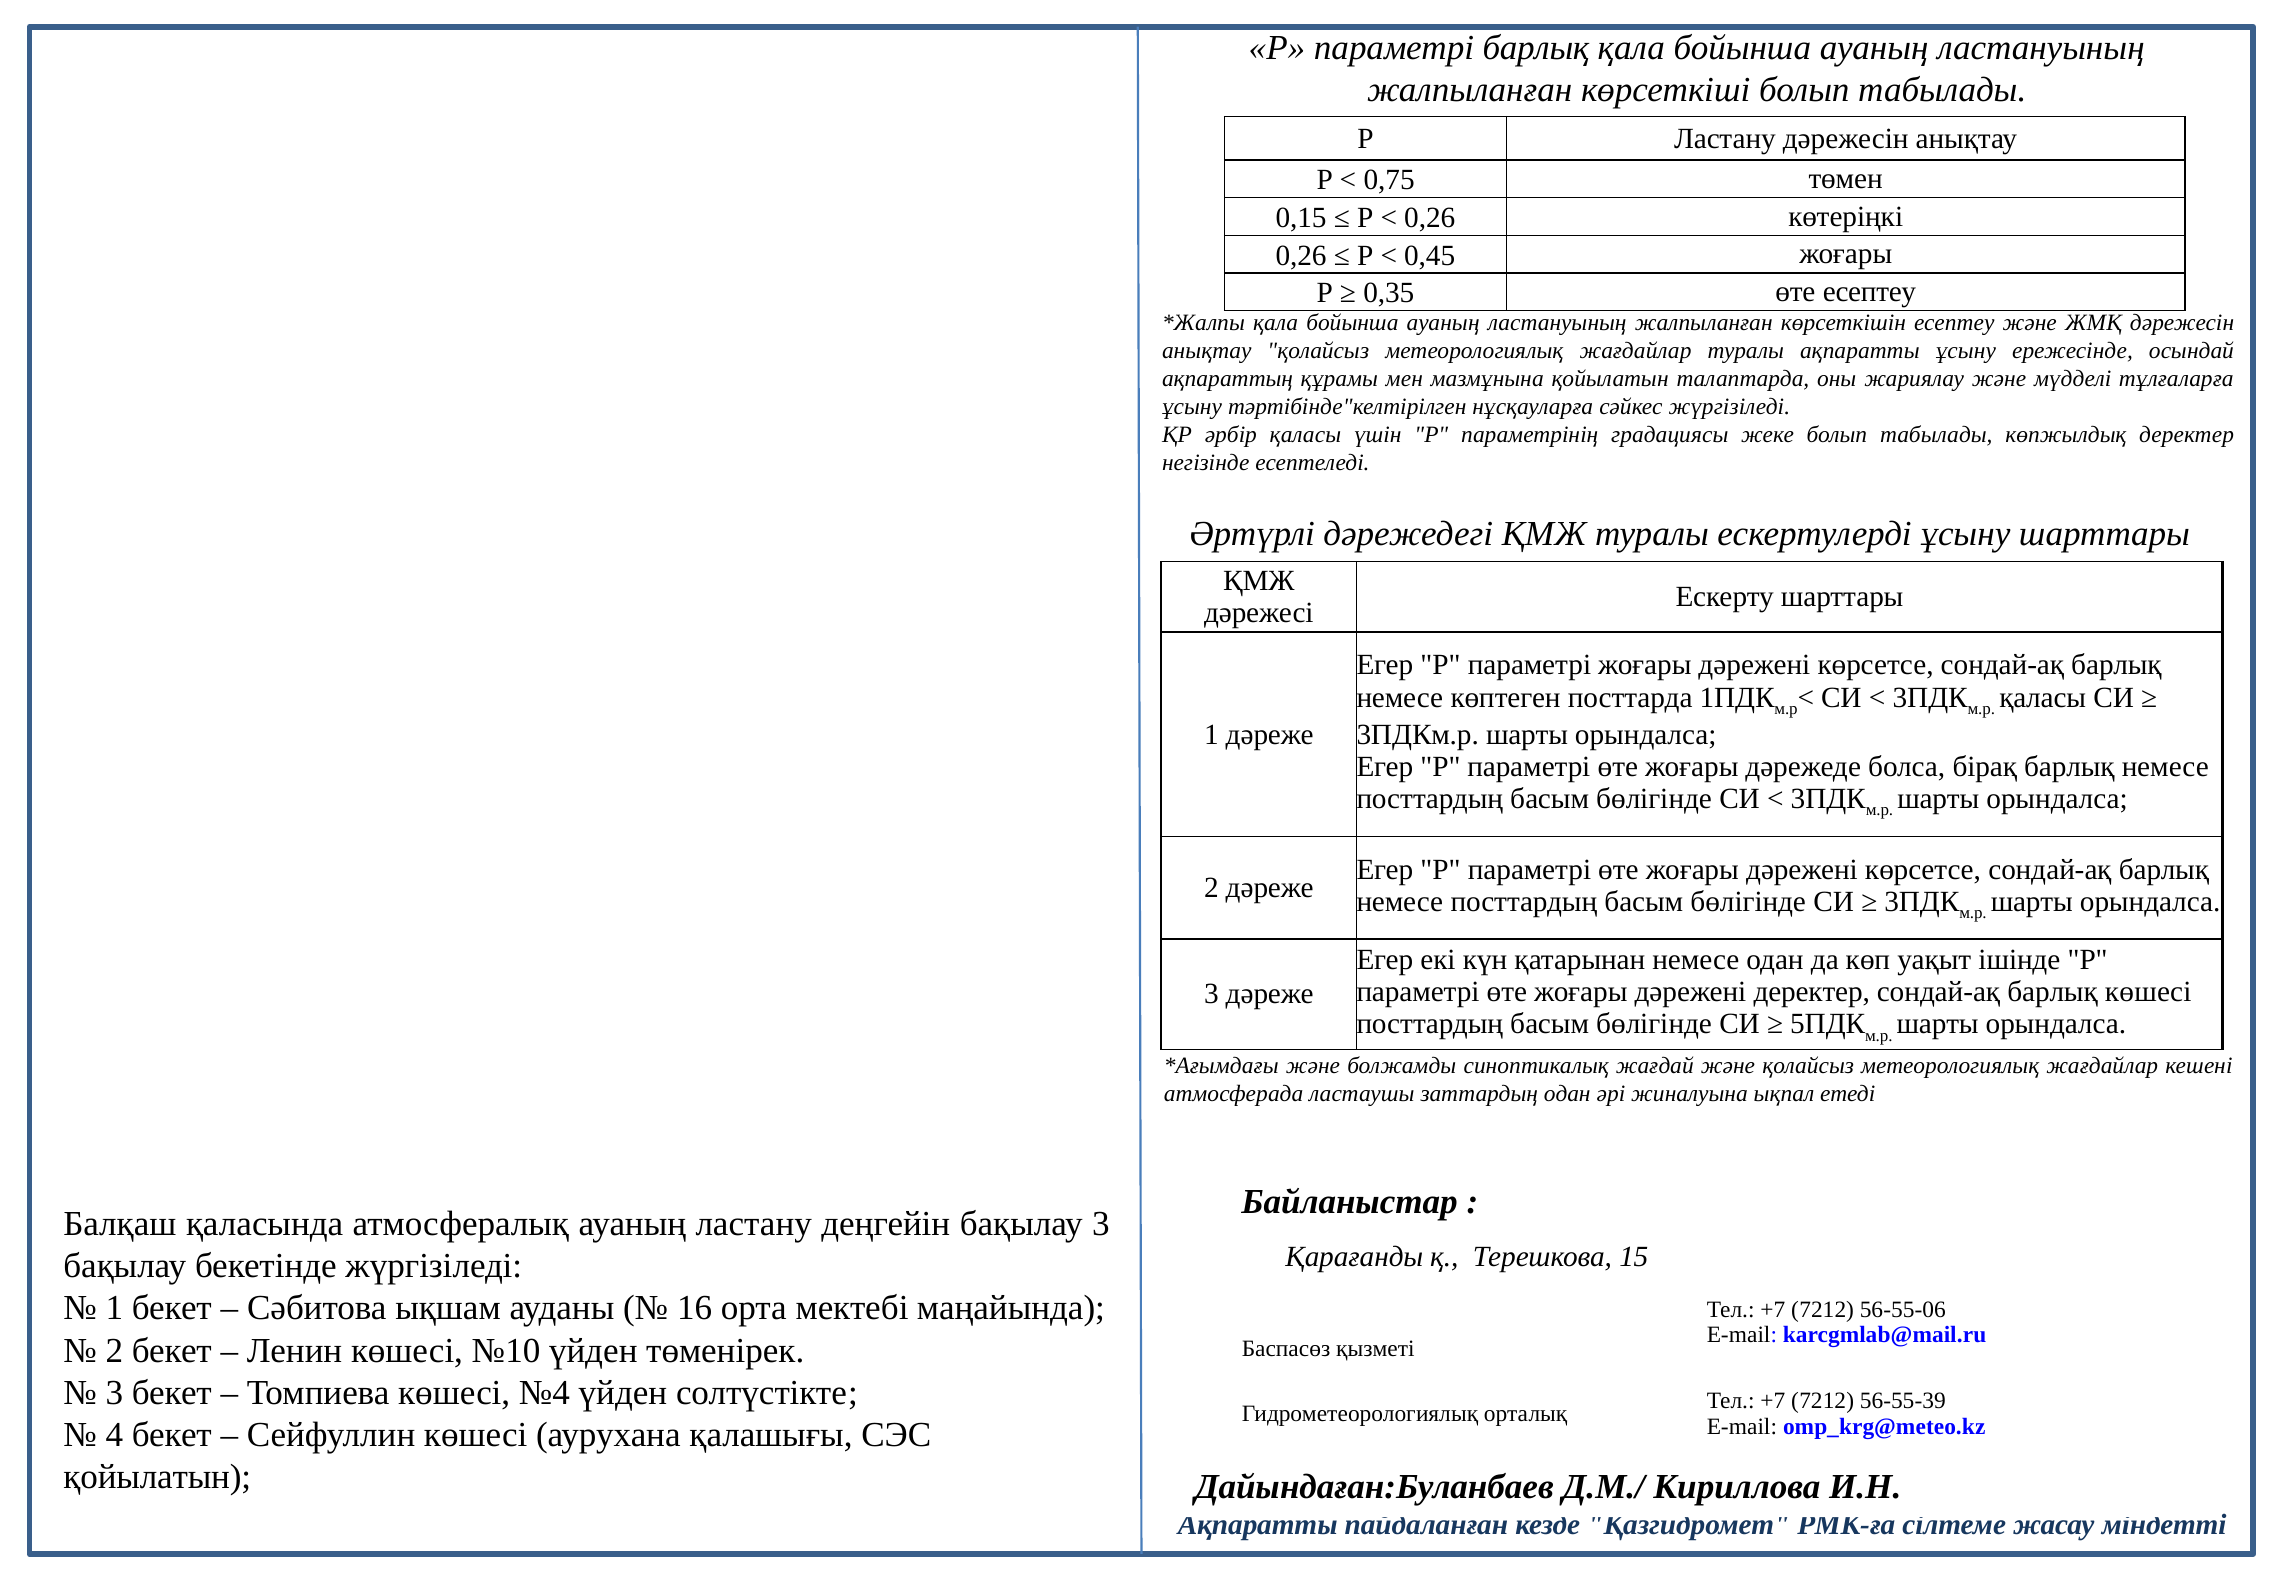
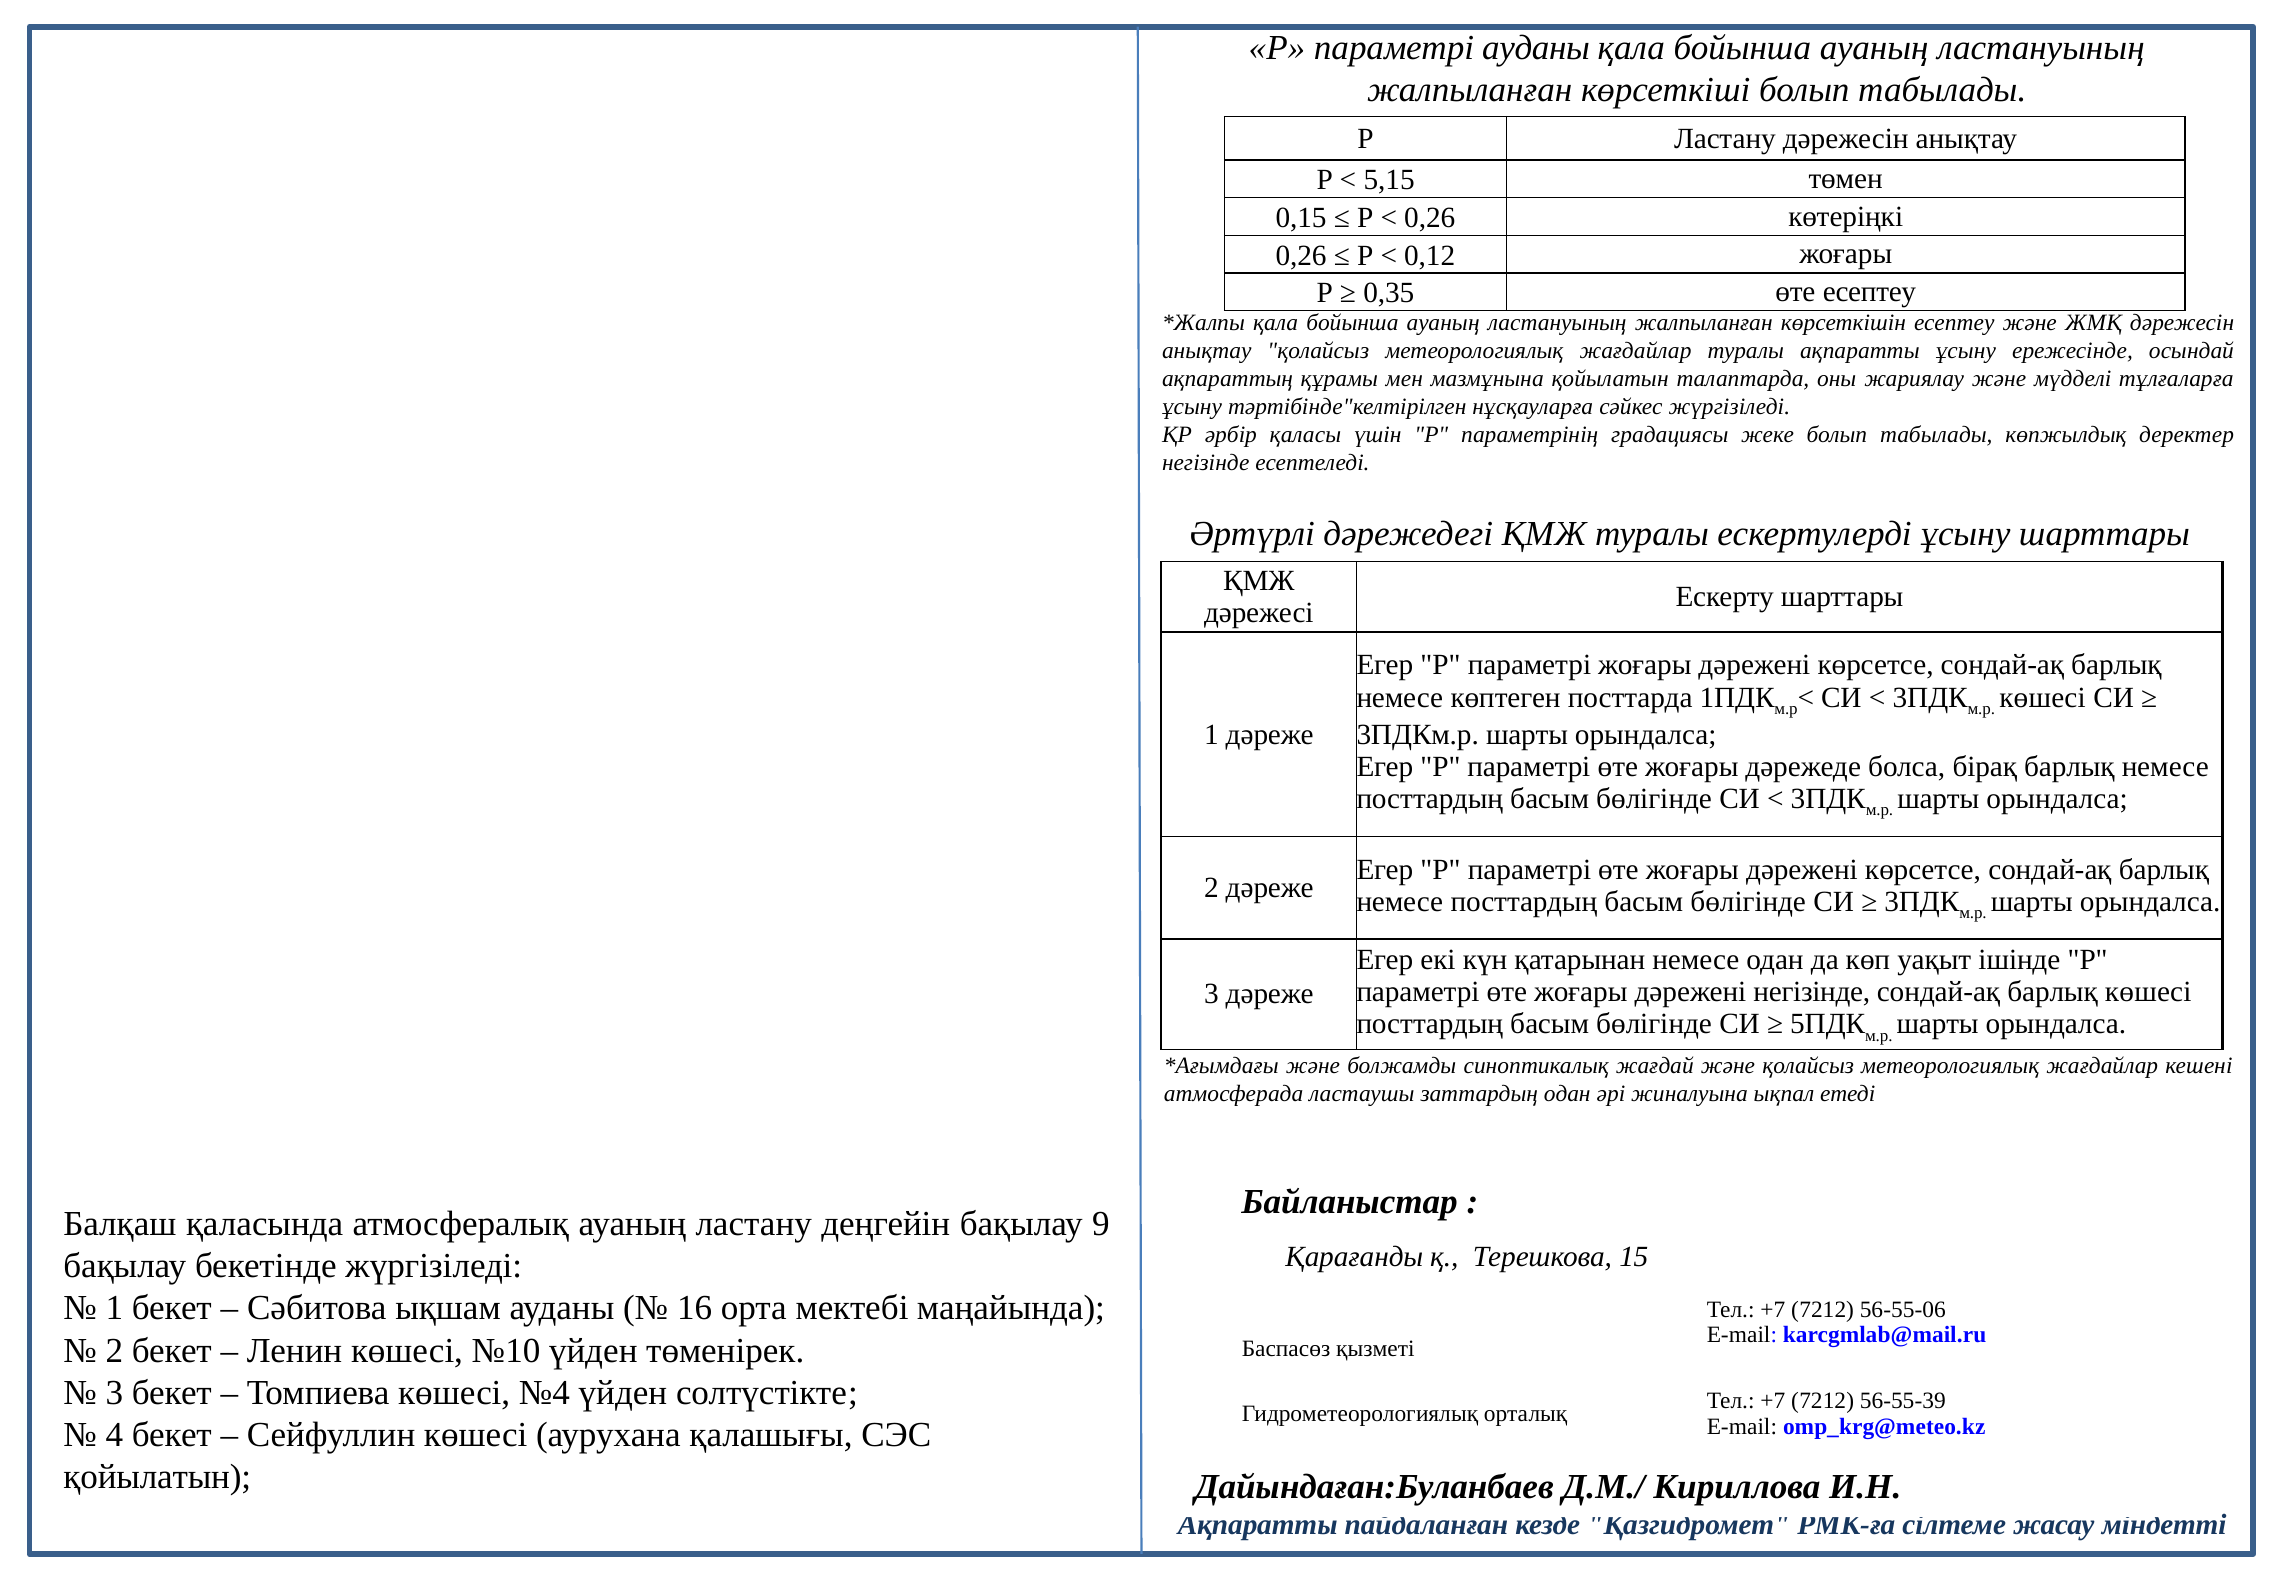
параметрі барлық: барлық -> ауданы
0,75: 0,75 -> 5,15
0,45: 0,45 -> 0,12
қаласы at (2043, 697): қаласы -> көшесі
дәрежені деректер: деректер -> негізінде
бақылау 3: 3 -> 9
